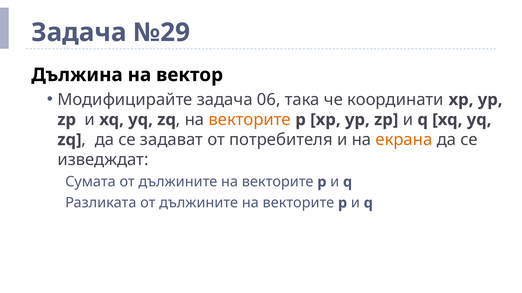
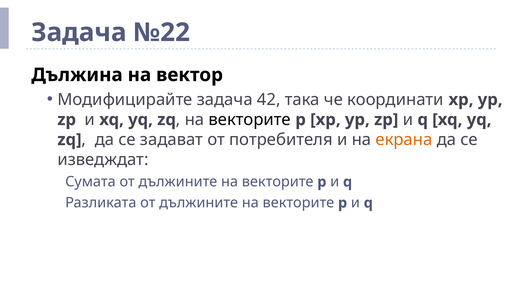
№29: №29 -> №22
06: 06 -> 42
векторите at (250, 120) colour: orange -> black
